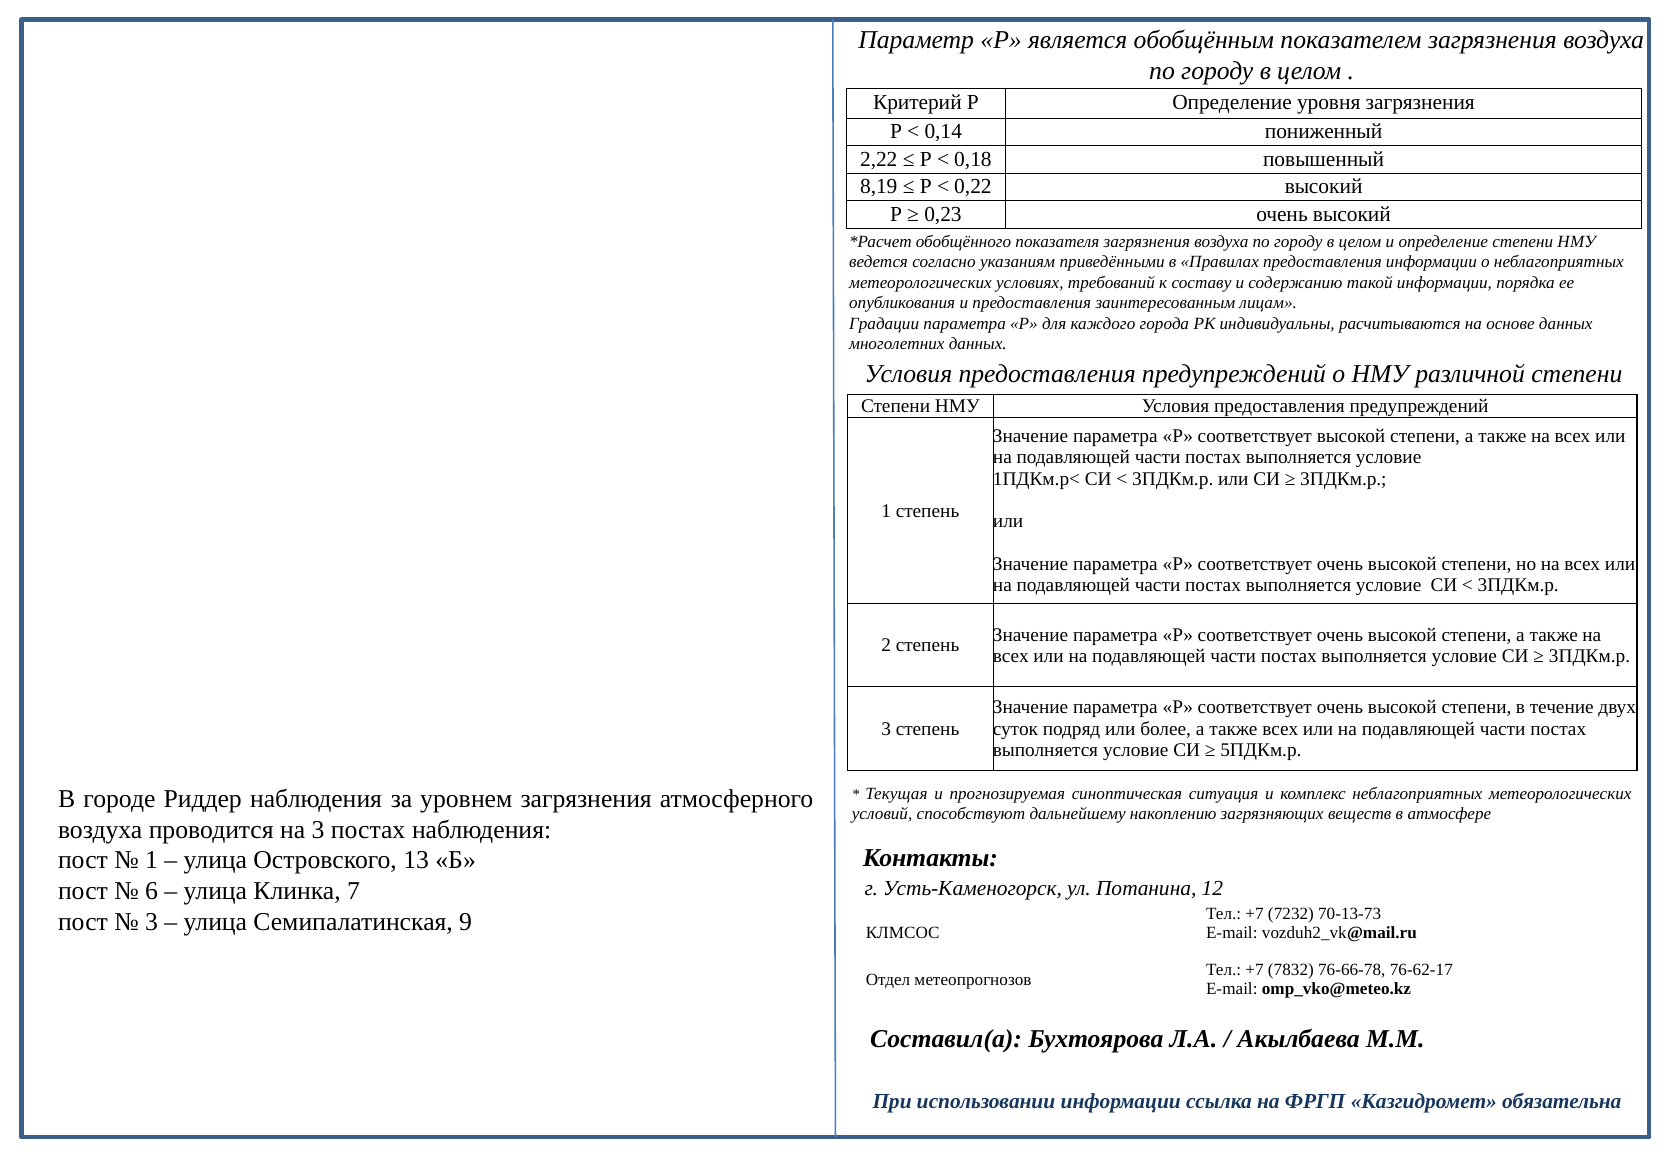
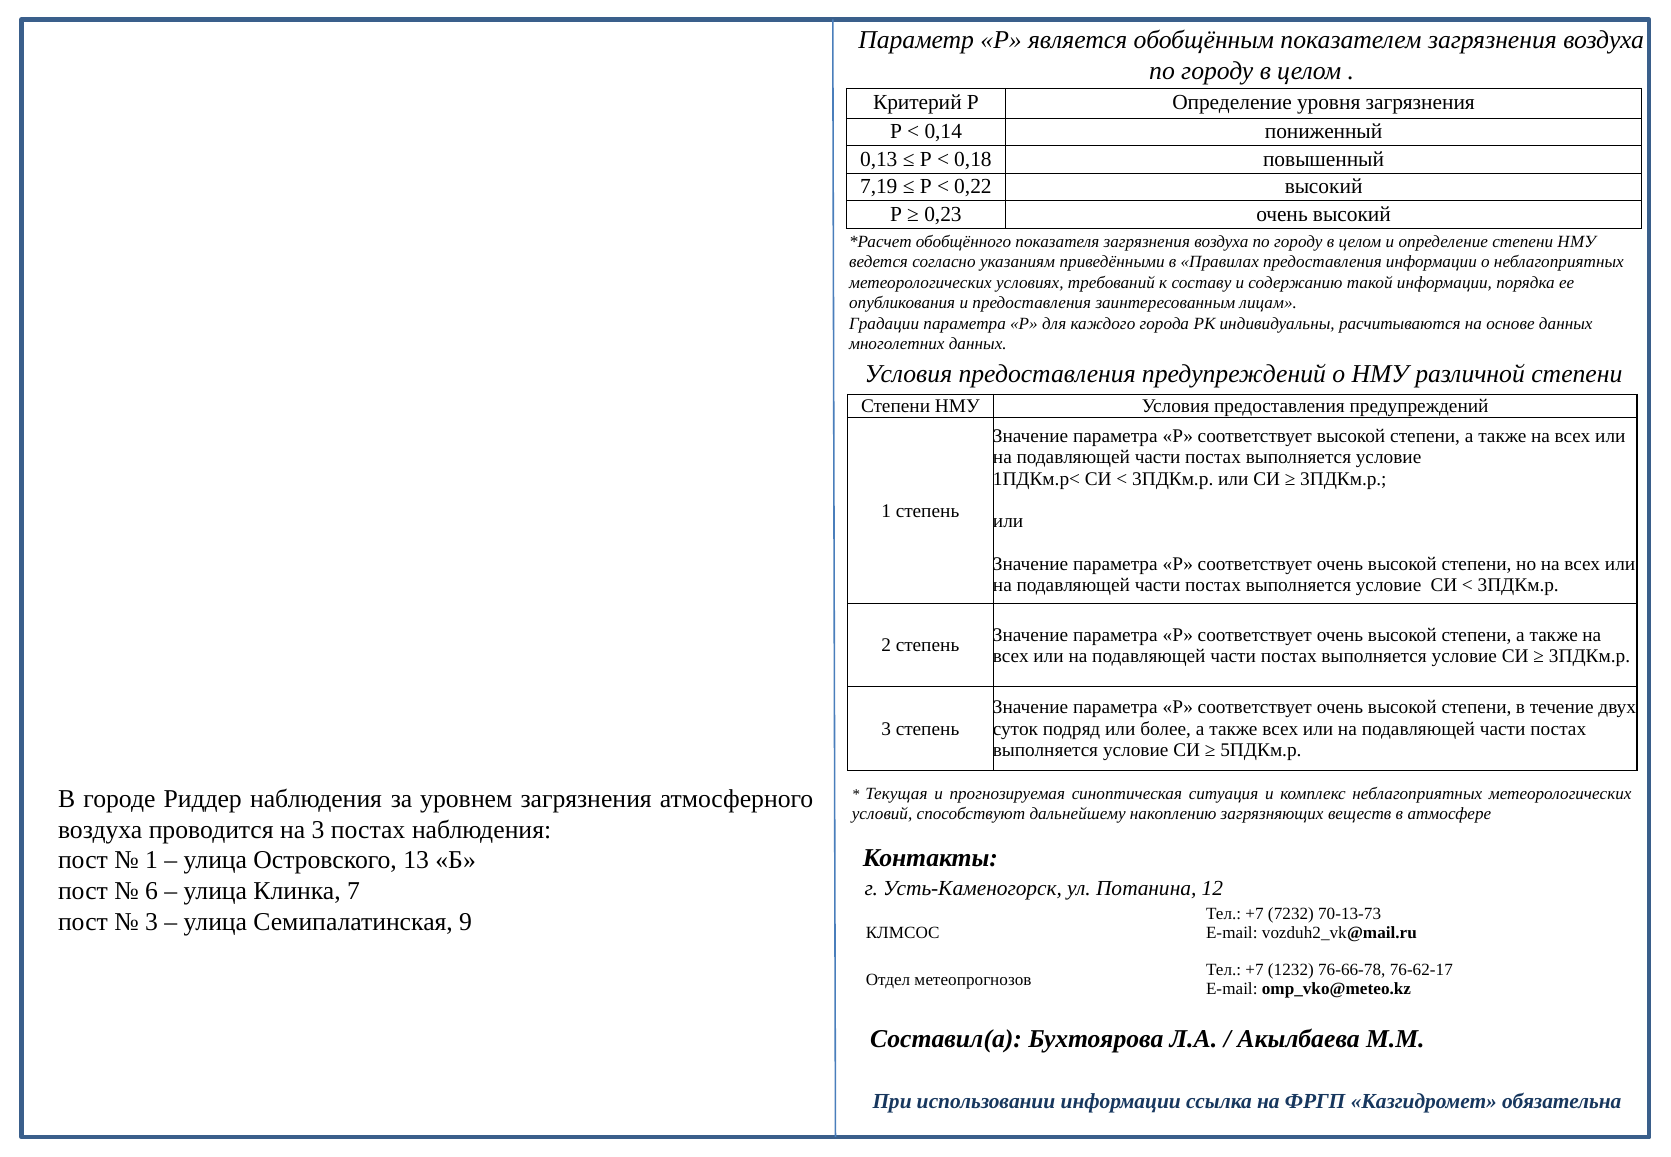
2,22: 2,22 -> 0,13
8,19: 8,19 -> 7,19
7832: 7832 -> 1232
